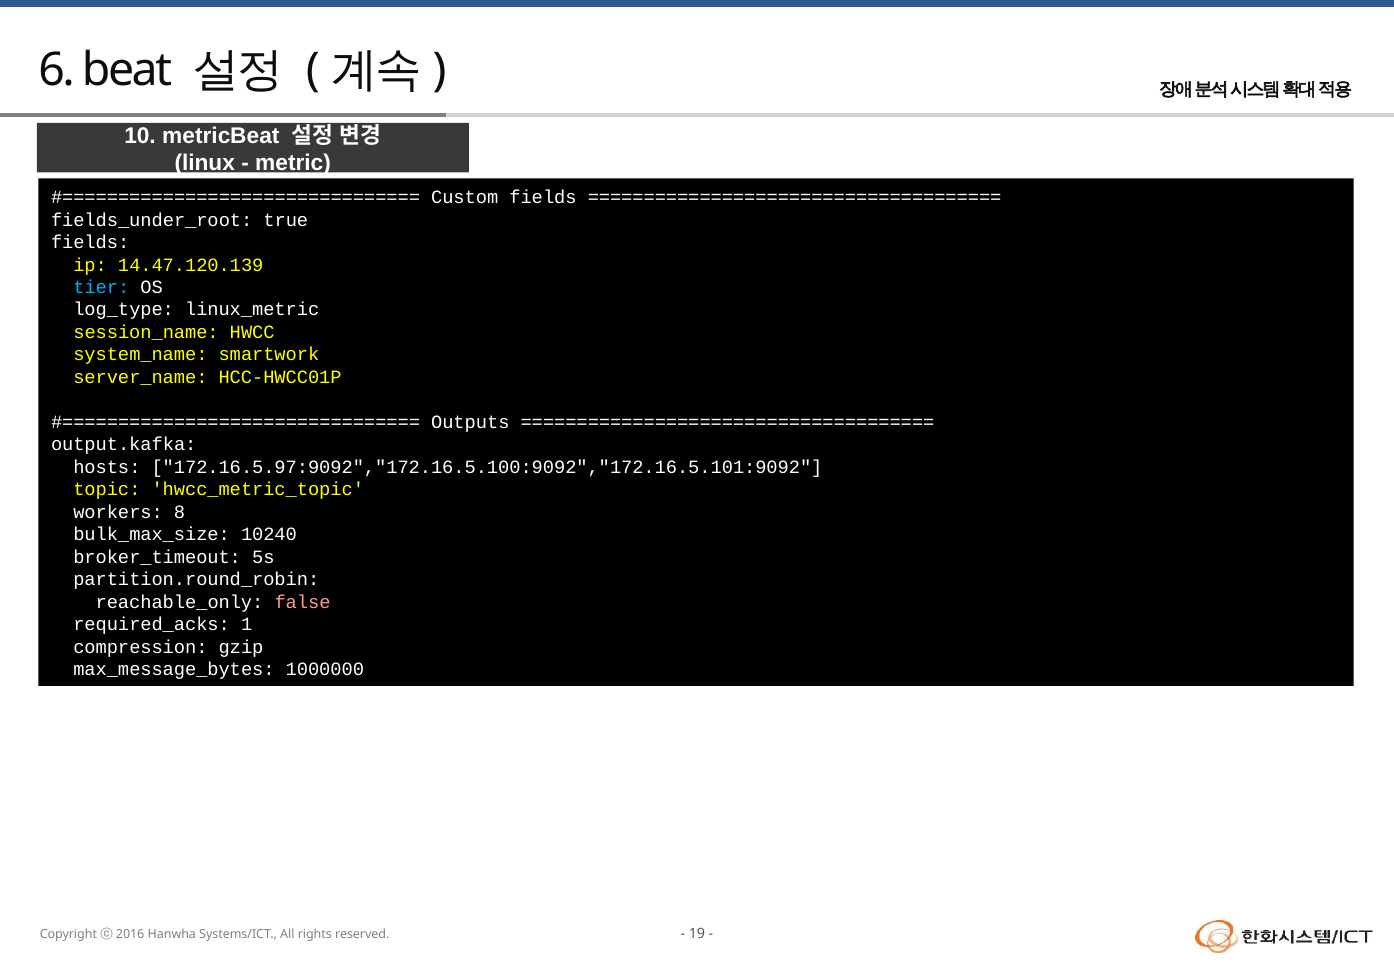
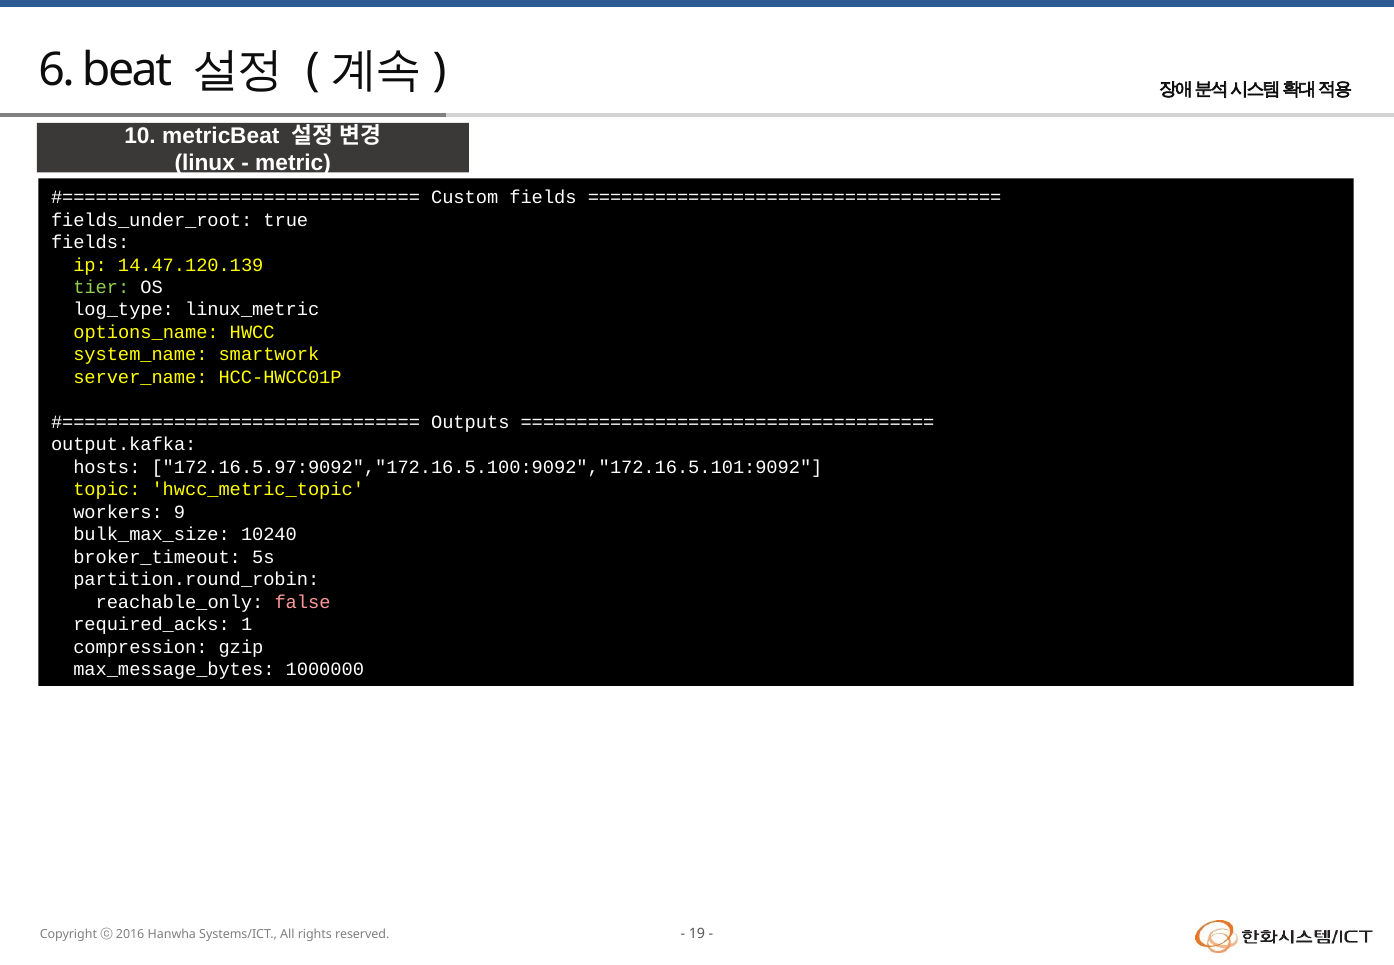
tier colour: light blue -> light green
session_name: session_name -> options_name
8: 8 -> 9
